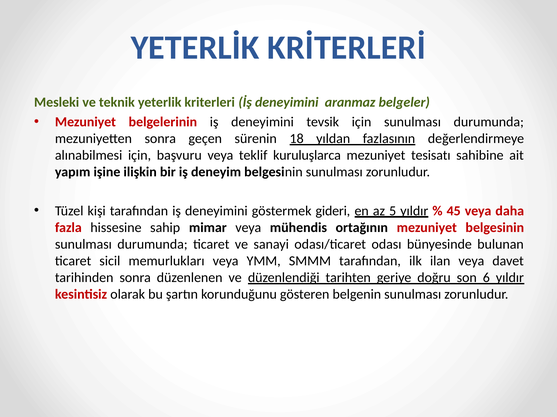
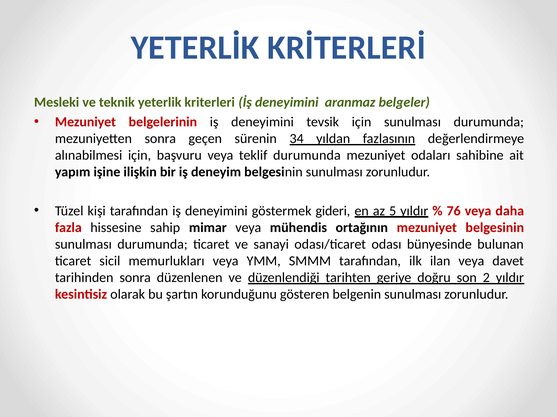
18: 18 -> 34
teklif kuruluşlarca: kuruluşlarca -> durumunda
tesisatı: tesisatı -> odaları
45: 45 -> 76
6: 6 -> 2
